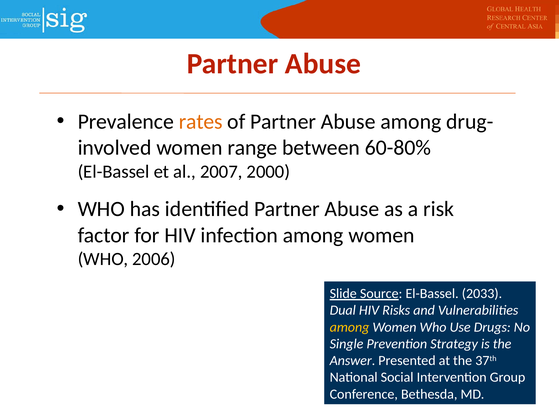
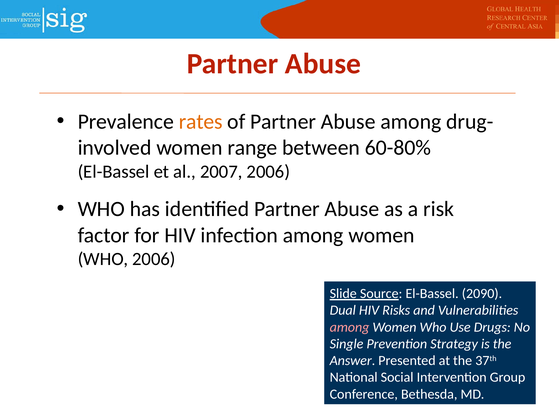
2007 2000: 2000 -> 2006
2033: 2033 -> 2090
among at (350, 327) colour: yellow -> pink
